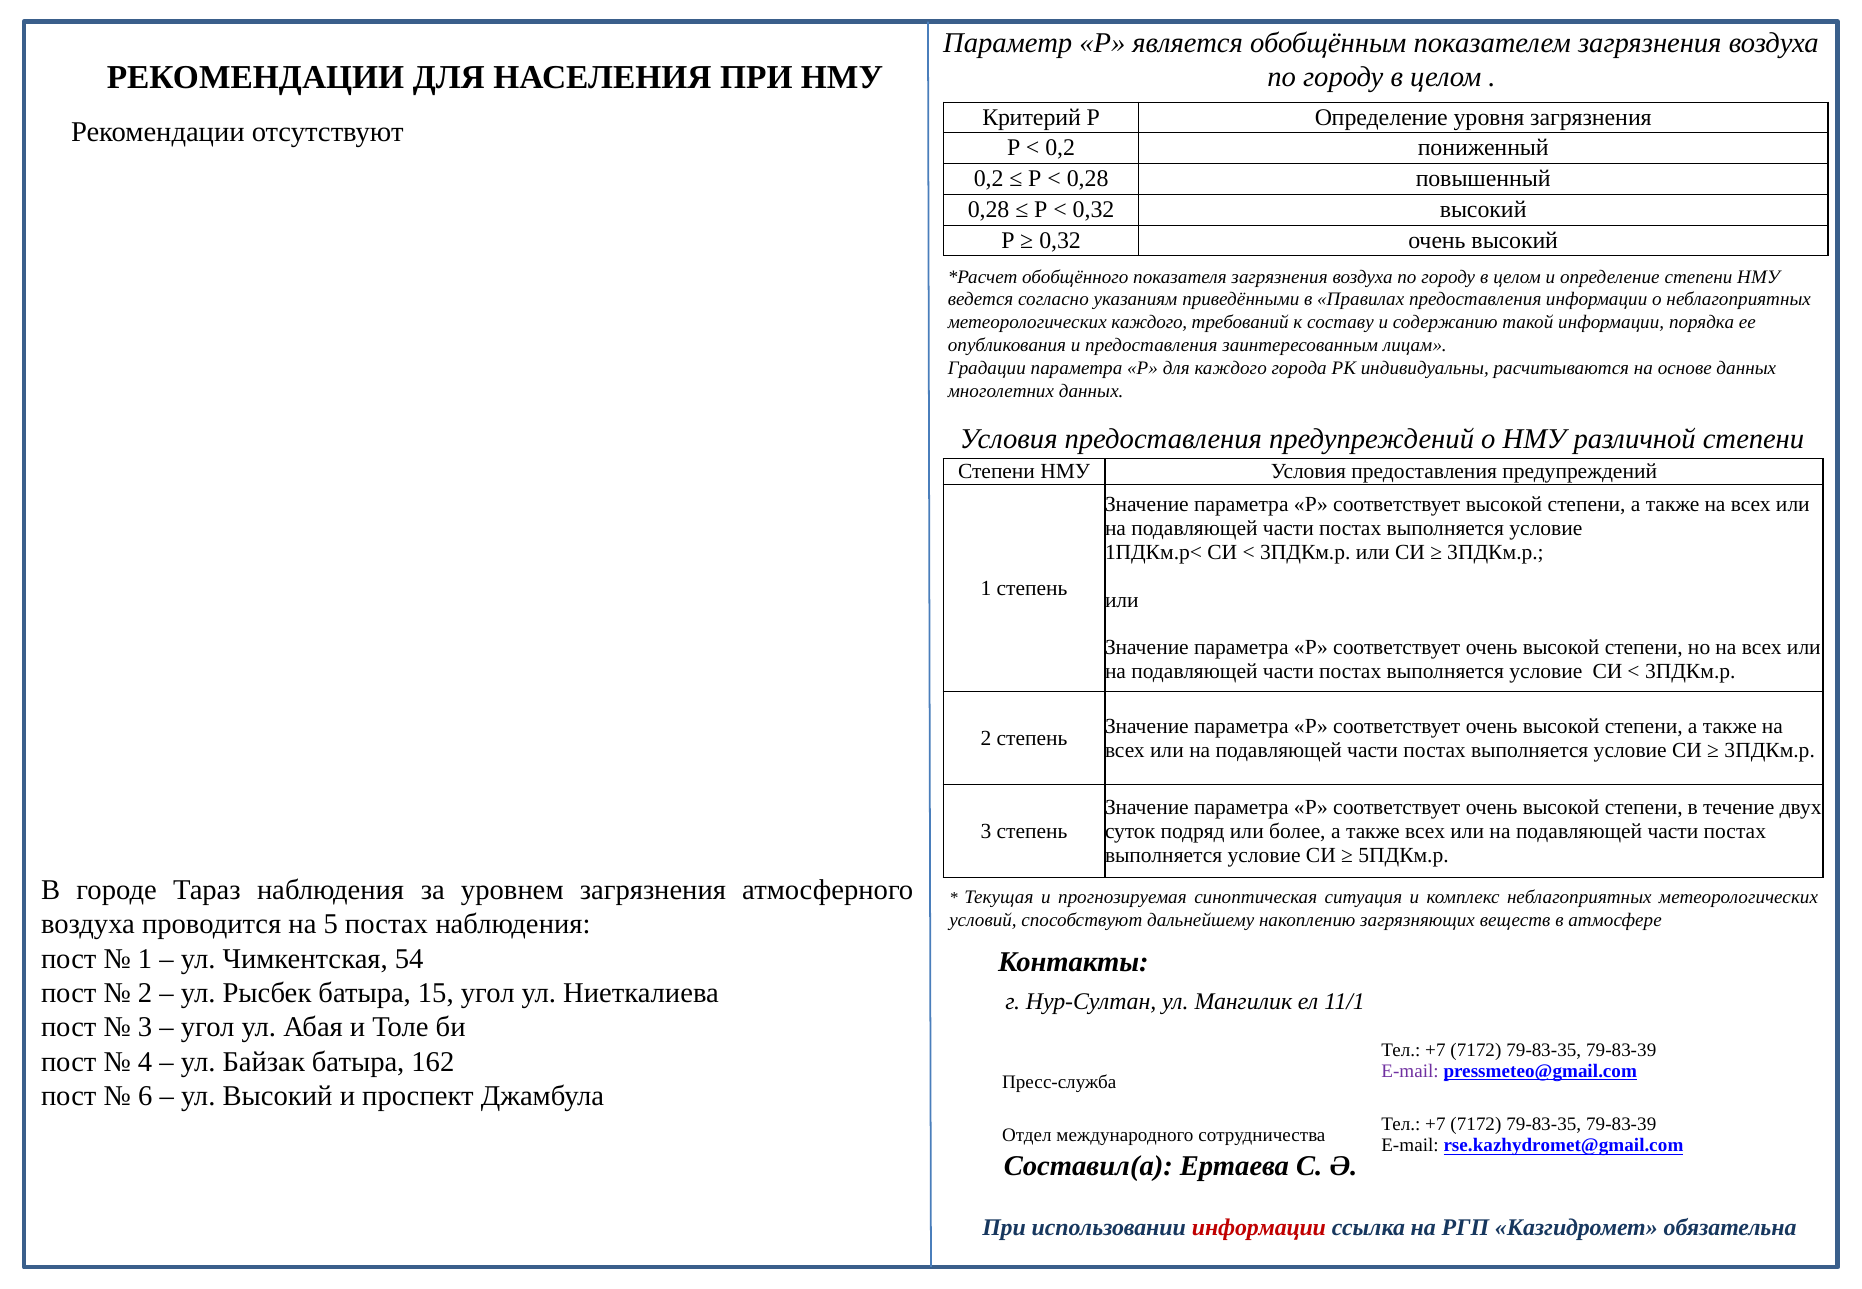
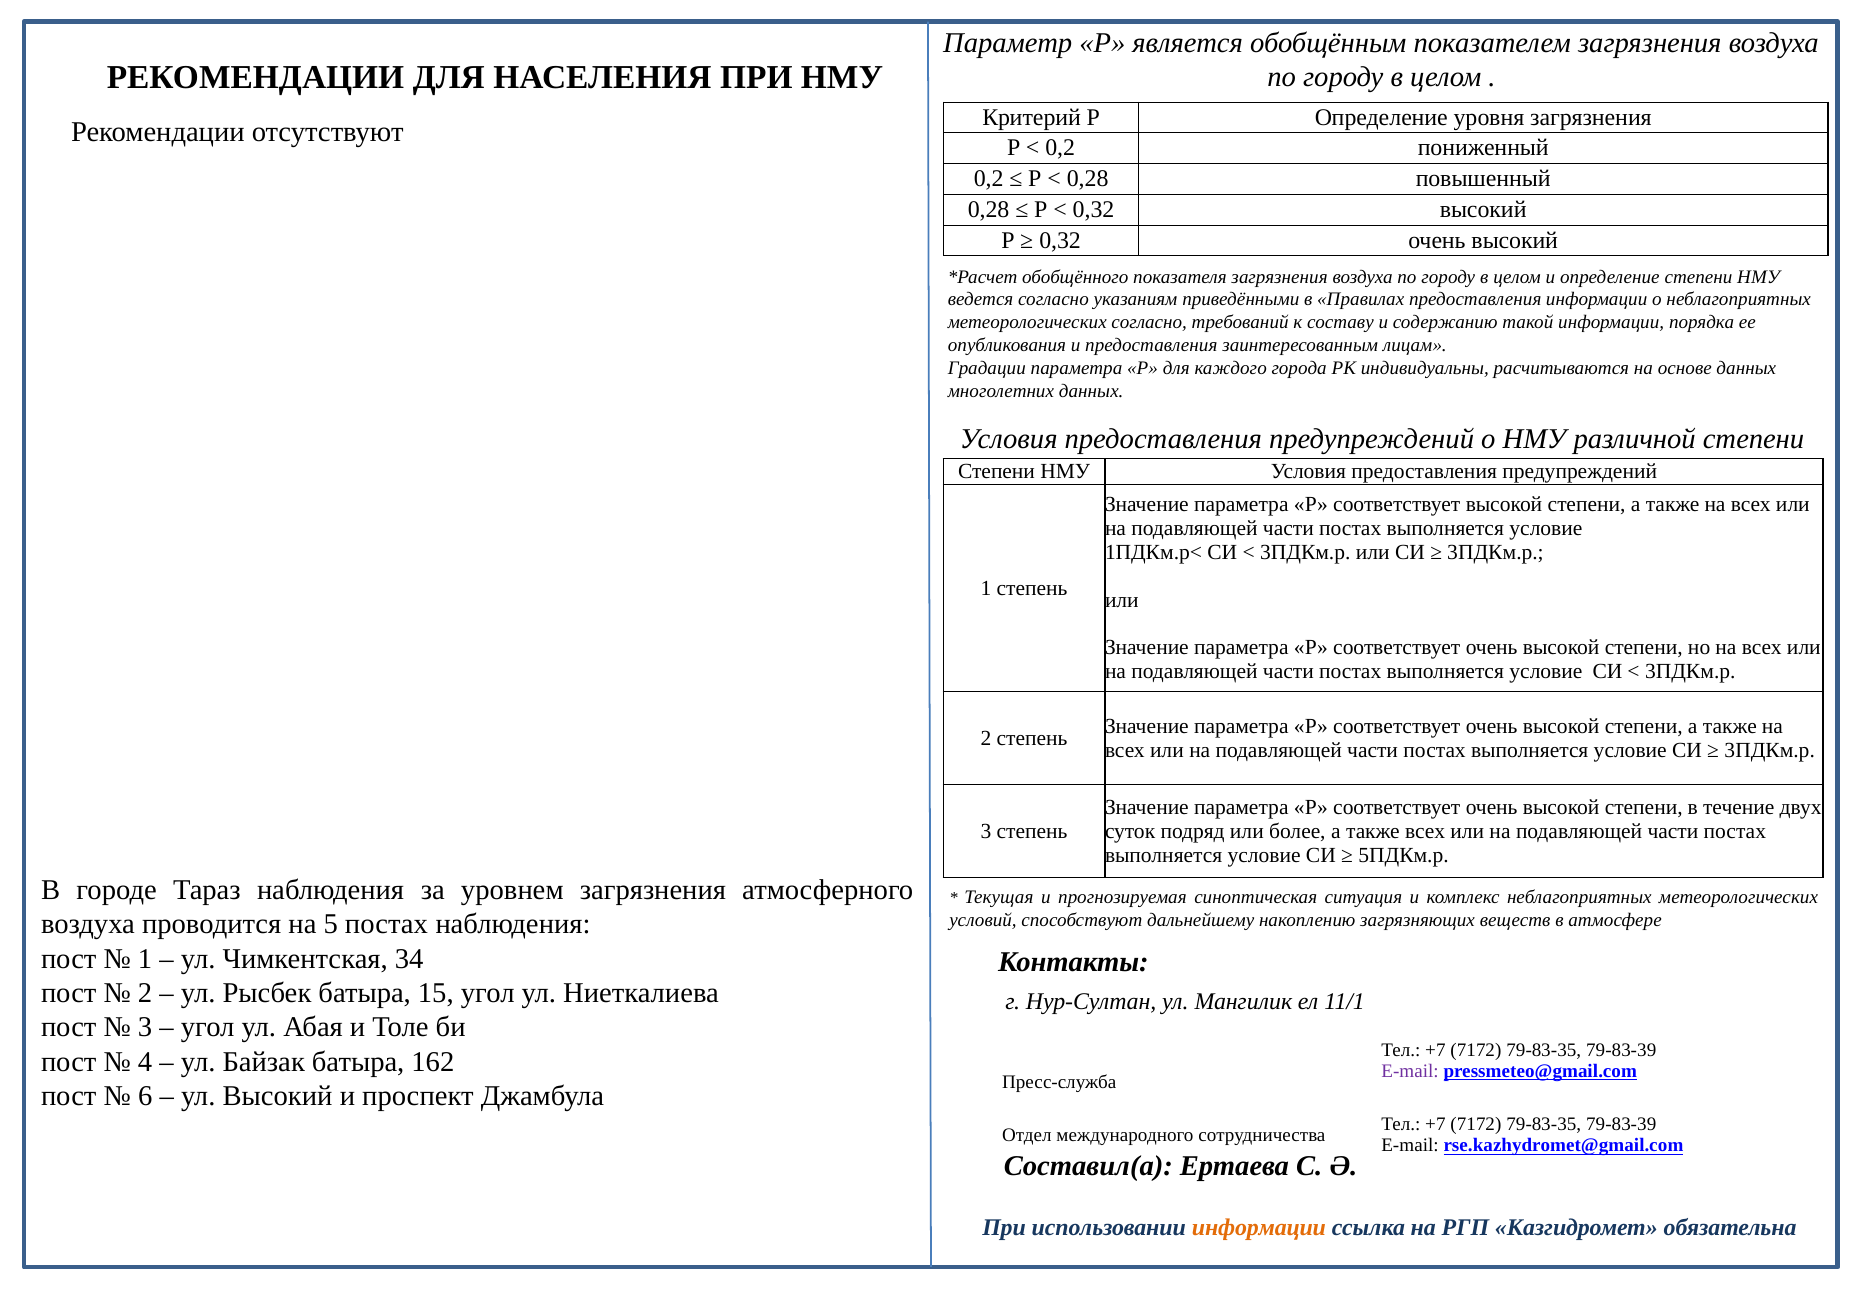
метеорологических каждого: каждого -> согласно
54: 54 -> 34
информации at (1259, 1228) colour: red -> orange
